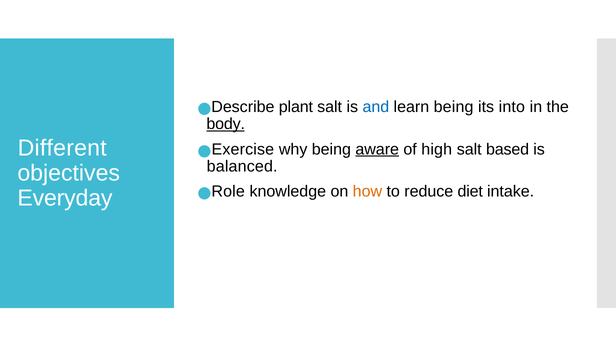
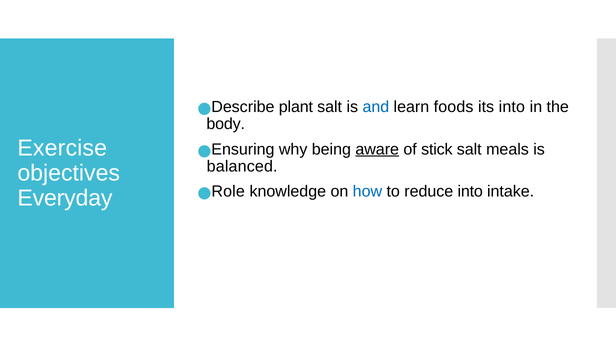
learn being: being -> foods
body underline: present -> none
Different: Different -> Exercise
Exercise: Exercise -> Ensuring
high: high -> stick
based: based -> meals
how colour: orange -> blue
reduce diet: diet -> into
